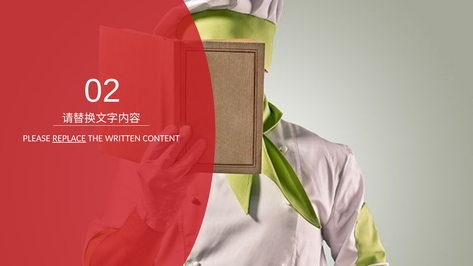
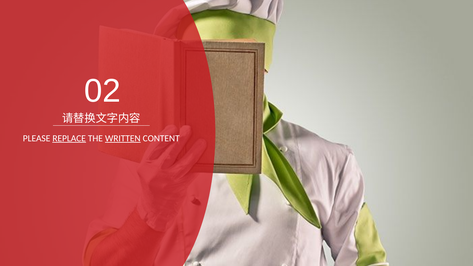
WRITTEN underline: none -> present
